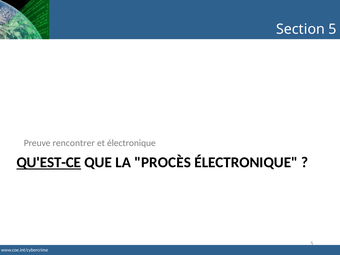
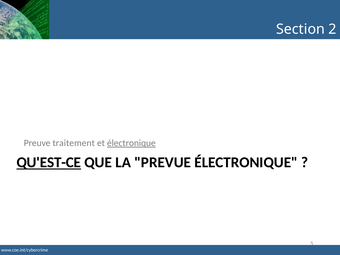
Section 5: 5 -> 2
rencontrer: rencontrer -> traitement
électronique at (131, 143) underline: none -> present
PROCÈS: PROCÈS -> PREVUE
